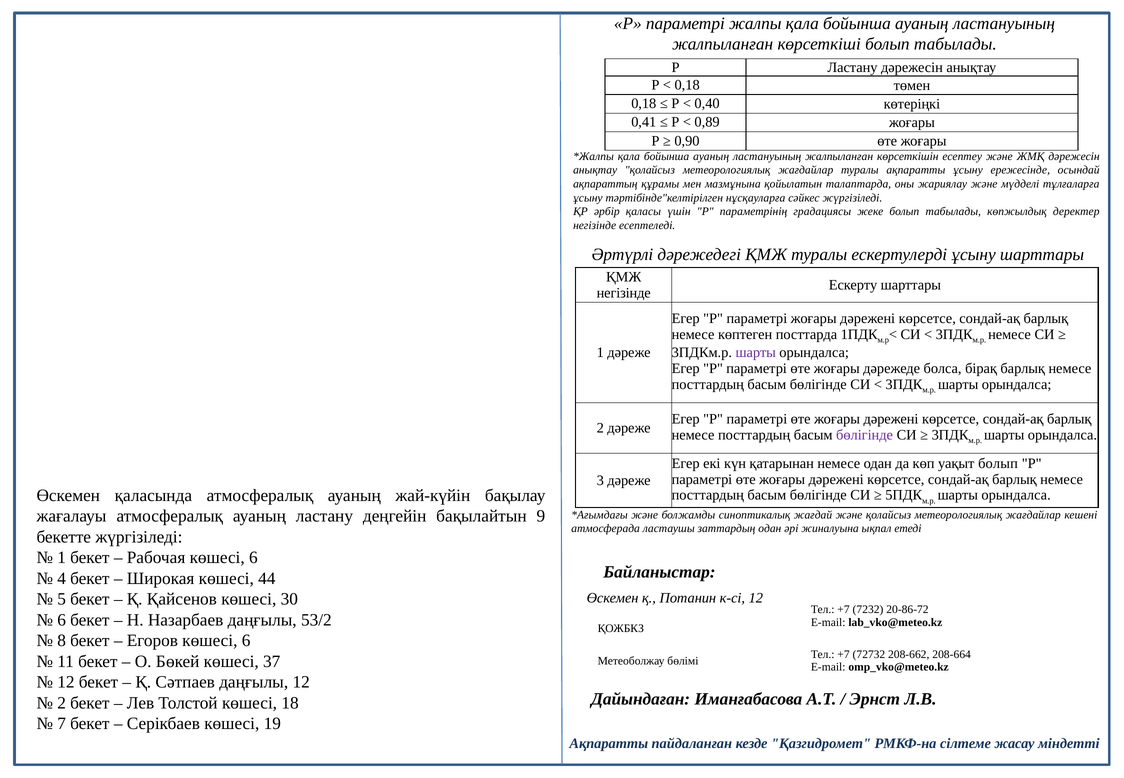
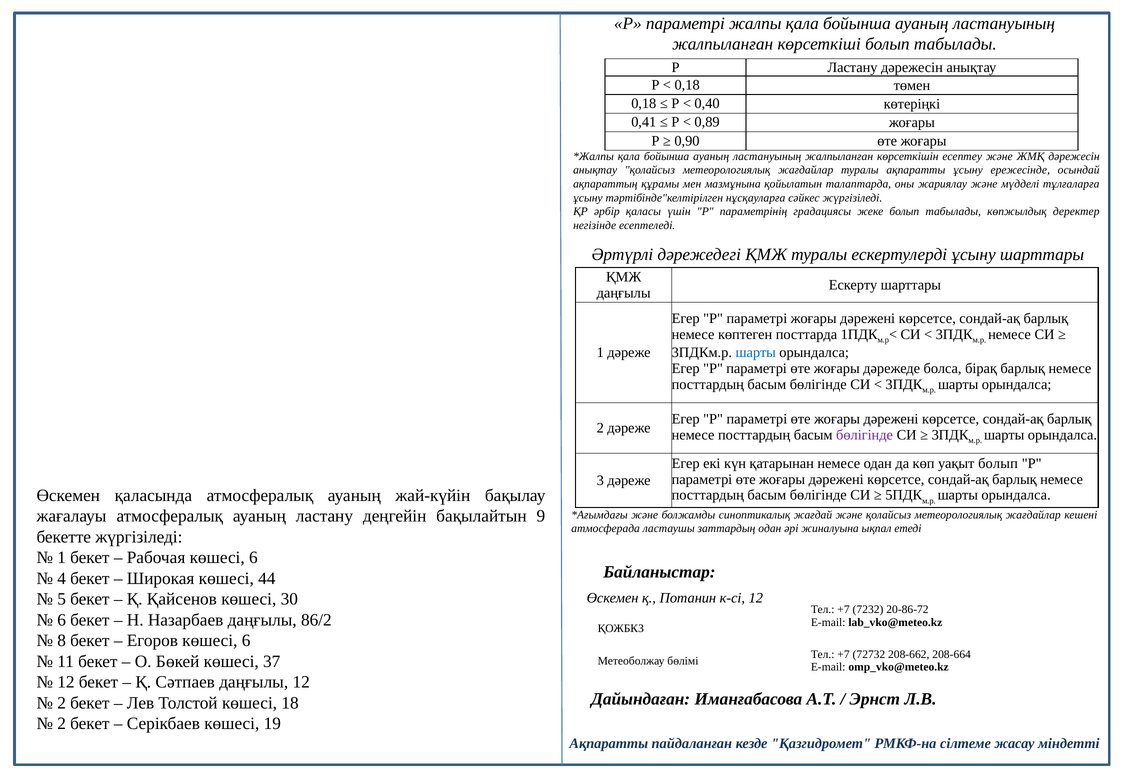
негізінде at (624, 293): негізінде -> даңғылы
шарты at (756, 353) colour: purple -> blue
53/2: 53/2 -> 86/2
7 at (62, 724): 7 -> 2
